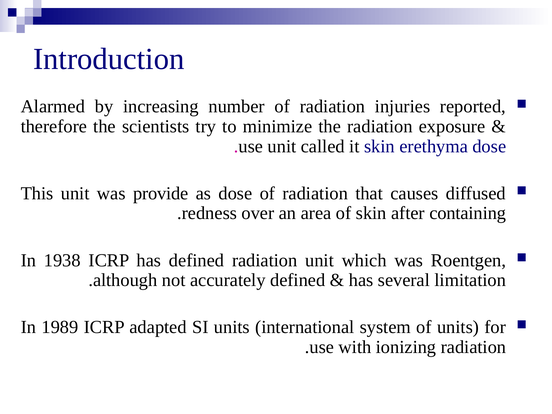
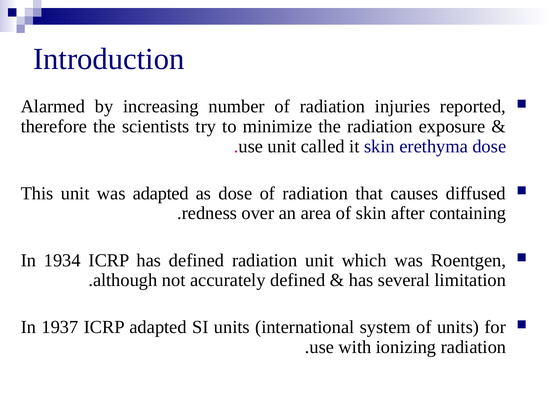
was provide: provide -> adapted
1938: 1938 -> 1934
1989: 1989 -> 1937
